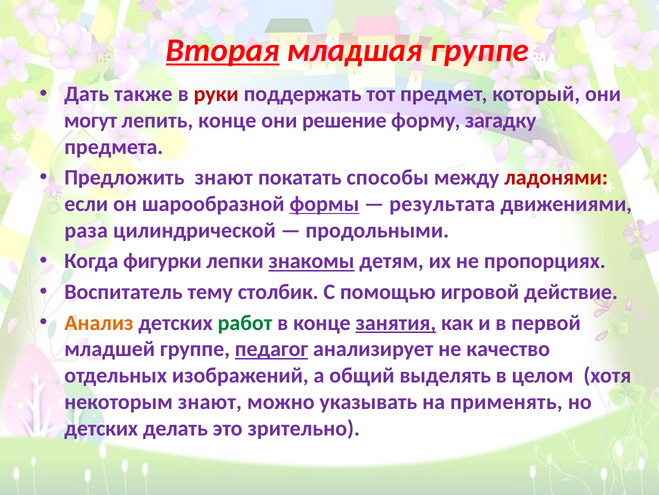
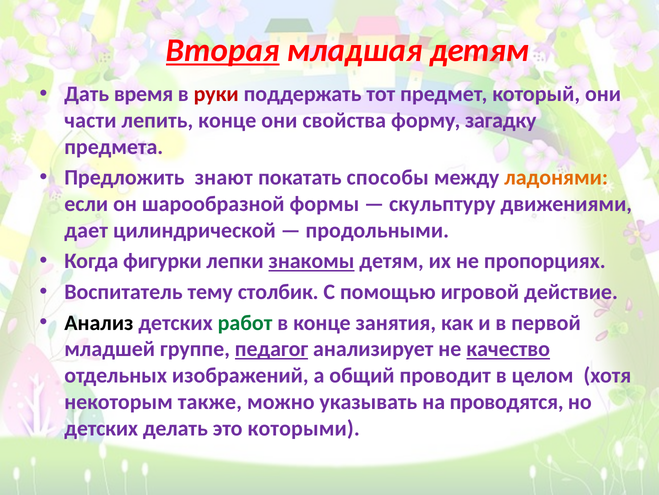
младшая группе: группе -> детям
также: также -> время
могут: могут -> части
решение: решение -> свойства
ладонями colour: red -> orange
формы underline: present -> none
результата: результата -> скульптуру
раза: раза -> дает
Анализ colour: orange -> black
занятия underline: present -> none
качество underline: none -> present
выделять: выделять -> проводит
некоторым знают: знают -> также
применять: применять -> проводятся
зрительно: зрительно -> которыми
